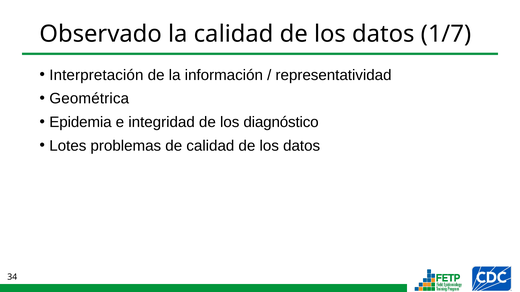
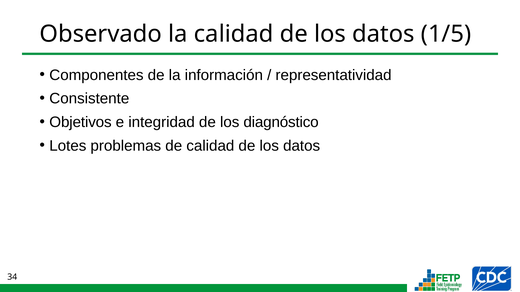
1/7: 1/7 -> 1/5
Interpretación: Interpretación -> Componentes
Geométrica: Geométrica -> Consistente
Epidemia: Epidemia -> Objetivos
